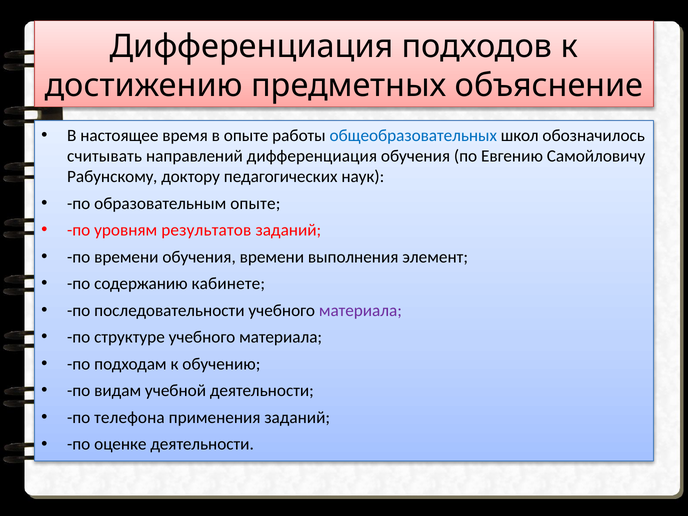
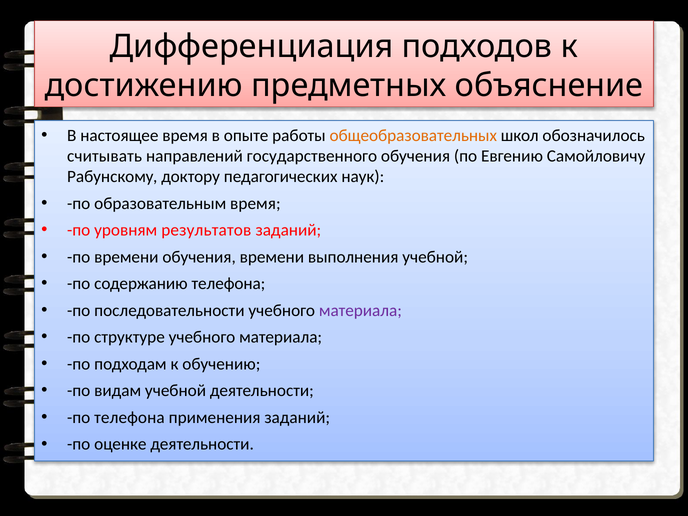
общеобразовательных colour: blue -> orange
направлений дифференциация: дифференциация -> государственного
образовательным опыте: опыте -> время
выполнения элемент: элемент -> учебной
содержанию кабинете: кабинете -> телефона
